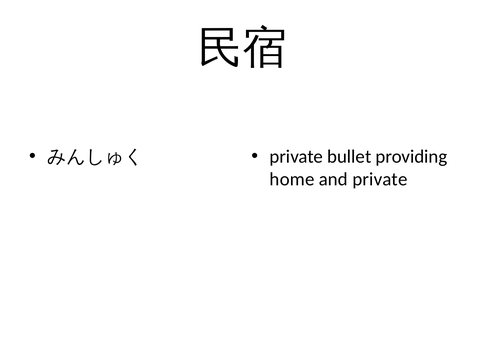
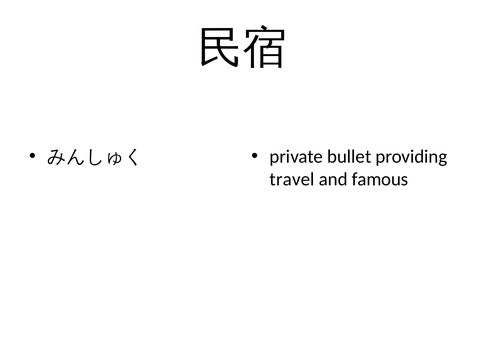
home: home -> travel
and private: private -> famous
